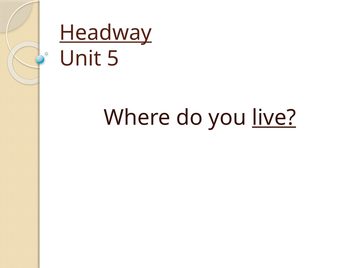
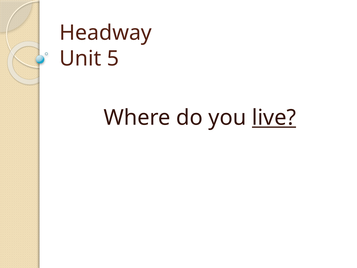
Headway underline: present -> none
